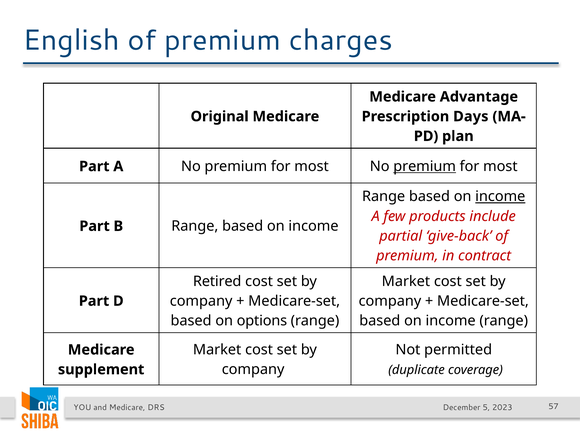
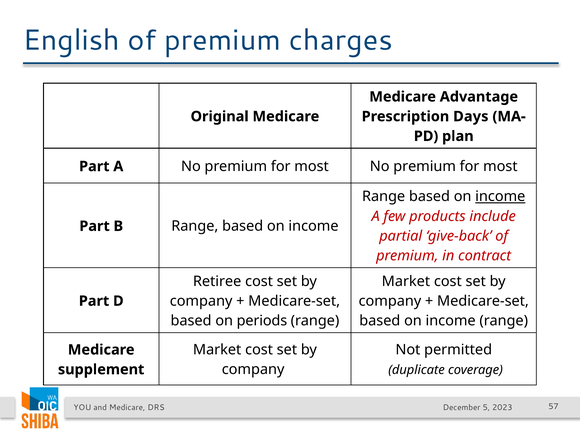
premium at (425, 166) underline: present -> none
Retired: Retired -> Retiree
options: options -> periods
